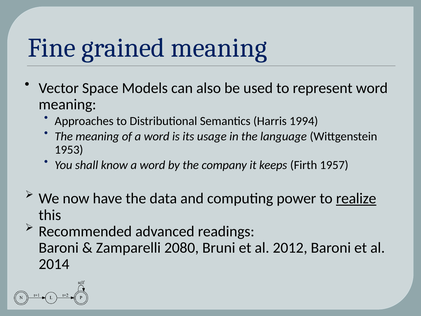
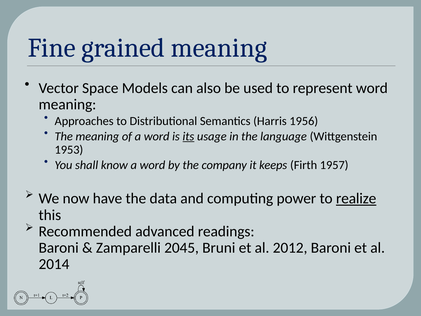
1994: 1994 -> 1956
its underline: none -> present
2080: 2080 -> 2045
